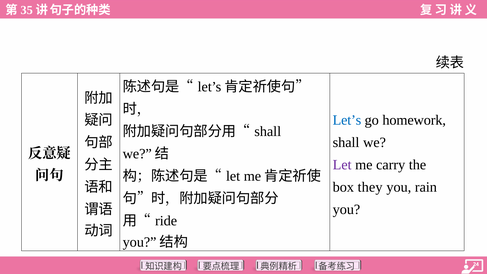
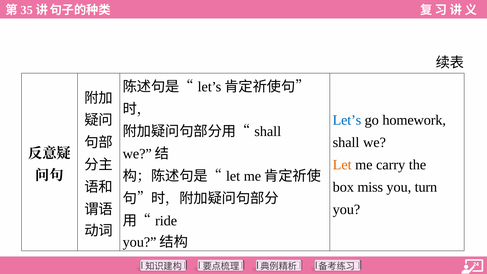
Let at (342, 165) colour: purple -> orange
they: they -> miss
rain: rain -> turn
